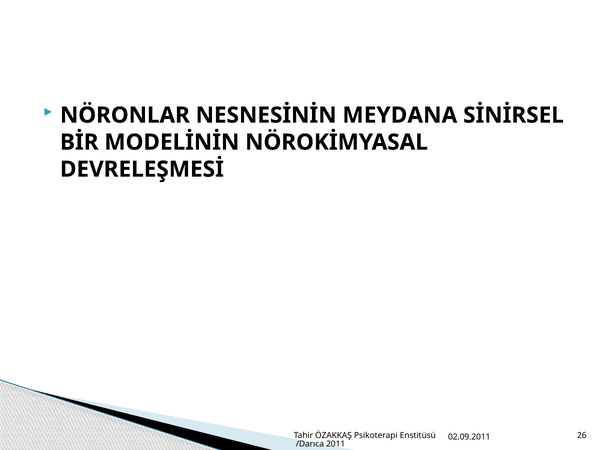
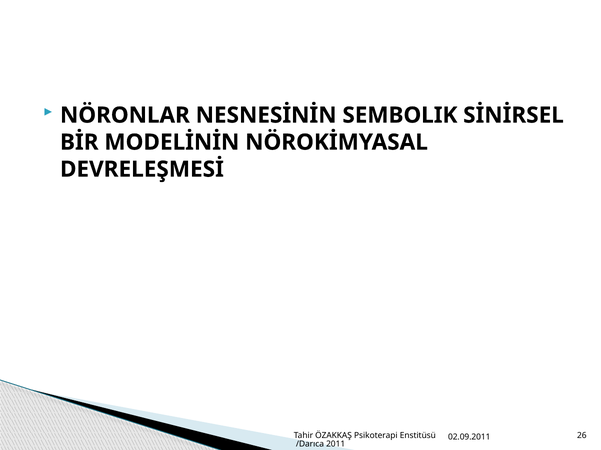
MEYDANA: MEYDANA -> SEMBOLIK
